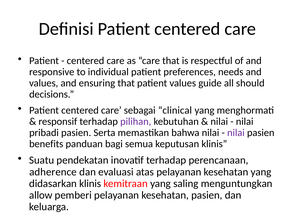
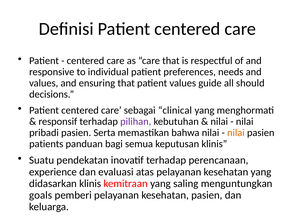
nilai at (236, 133) colour: purple -> orange
benefits: benefits -> patients
adherence: adherence -> experience
allow: allow -> goals
